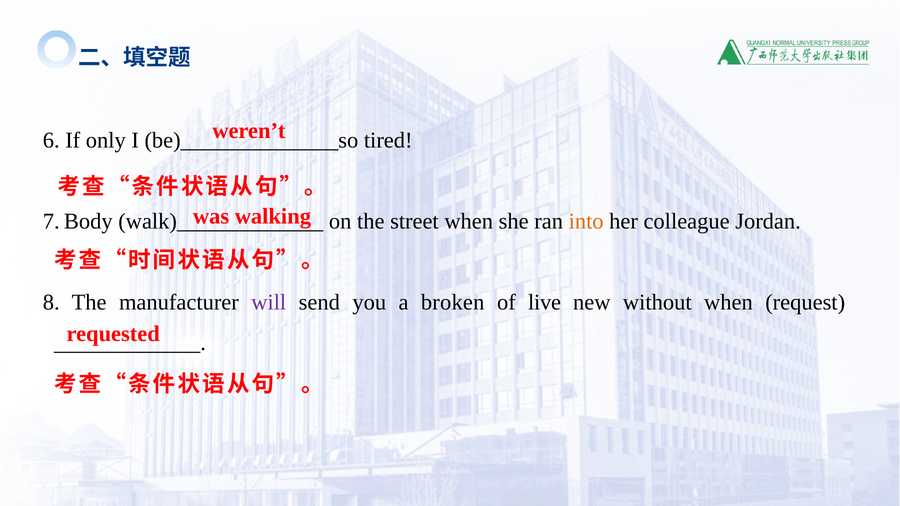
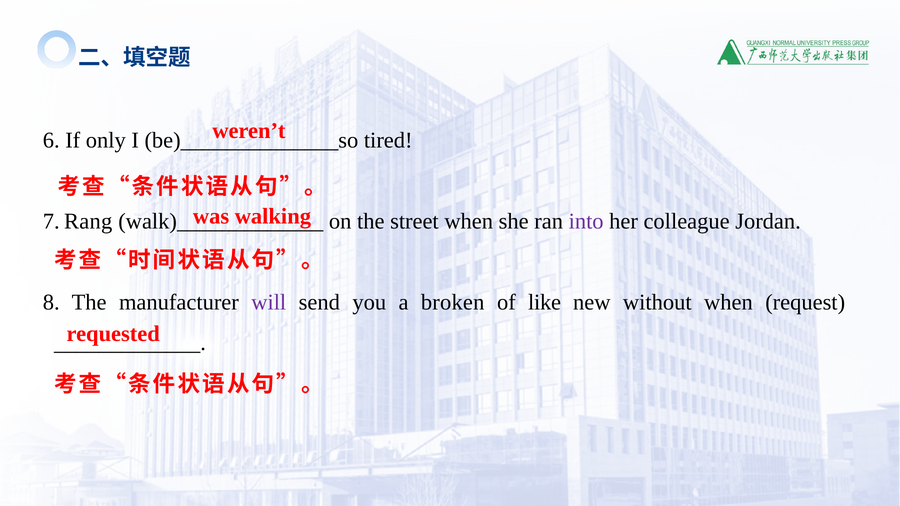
Body: Body -> Rang
into colour: orange -> purple
live: live -> like
